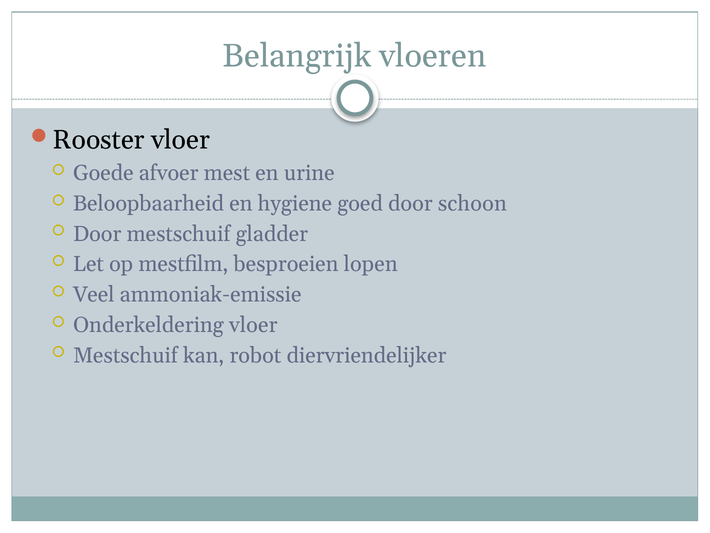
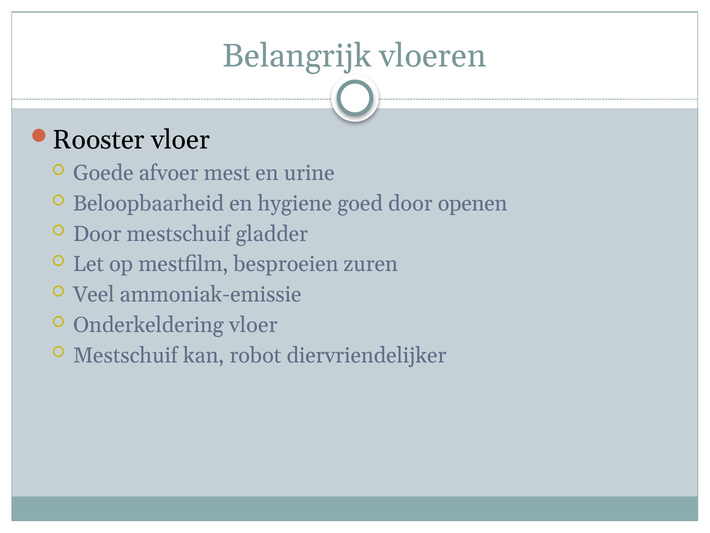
schoon: schoon -> openen
lopen: lopen -> zuren
